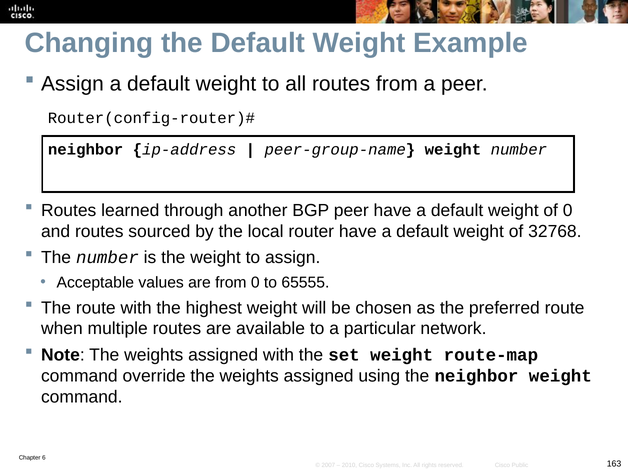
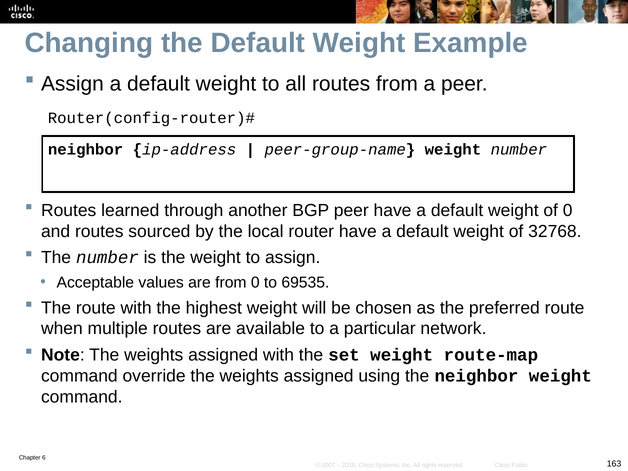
65555: 65555 -> 69535
